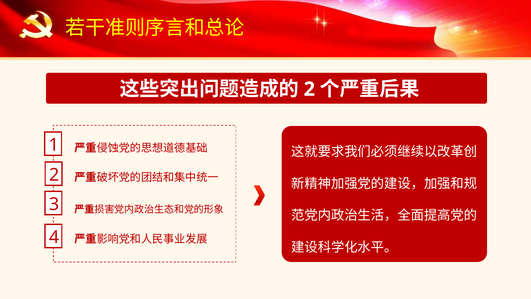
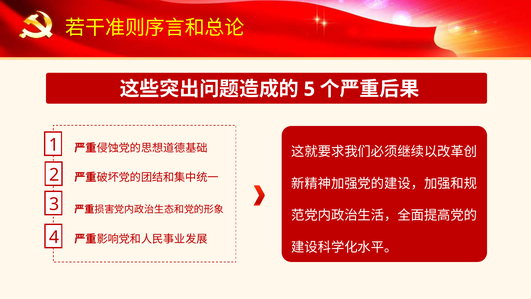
2 at (309, 89): 2 -> 5
